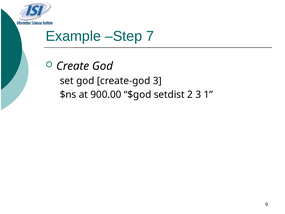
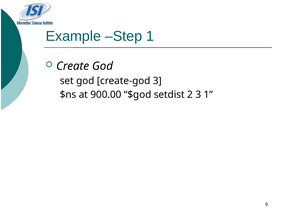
Step 7: 7 -> 1
